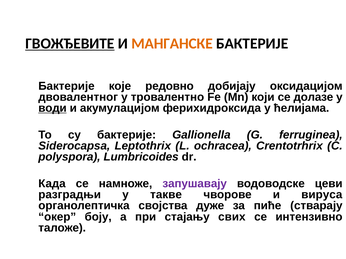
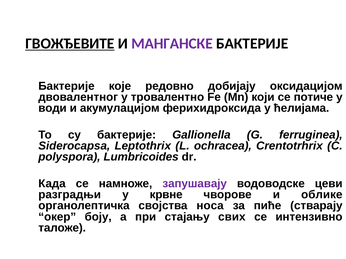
МАНГАНСКЕ colour: orange -> purple
долазе: долазе -> потиче
води underline: present -> none
такве: такве -> крвне
вируса: вируса -> облике
дуже: дуже -> носа
